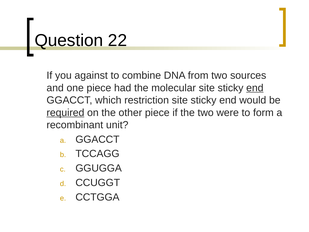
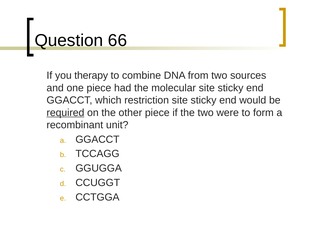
22: 22 -> 66
against: against -> therapy
end at (255, 88) underline: present -> none
